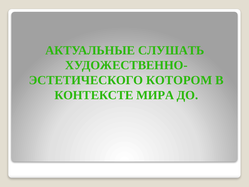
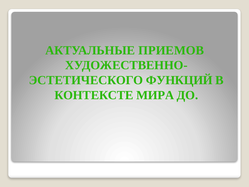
СЛУШАТЬ: СЛУШАТЬ -> ПРИЕМОВ
КОТОРОМ: КОТОРОМ -> ФУНКЦИЙ
